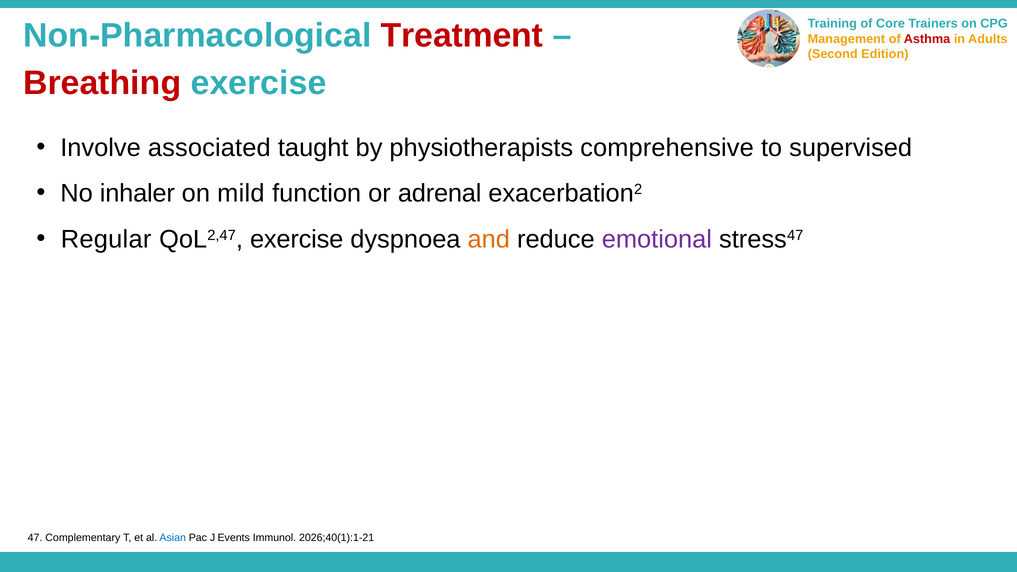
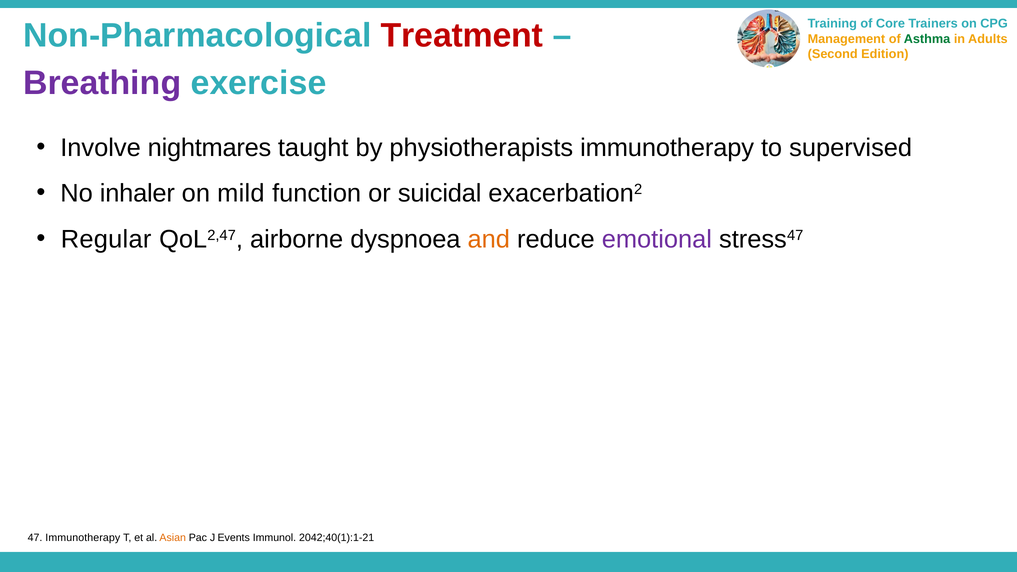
Asthma colour: red -> green
Breathing colour: red -> purple
associated: associated -> nightmares
physiotherapists comprehensive: comprehensive -> immunotherapy
adrenal: adrenal -> suicidal
QoL2,47 exercise: exercise -> airborne
47 Complementary: Complementary -> Immunotherapy
Asian colour: blue -> orange
2026;40(1):1-21: 2026;40(1):1-21 -> 2042;40(1):1-21
